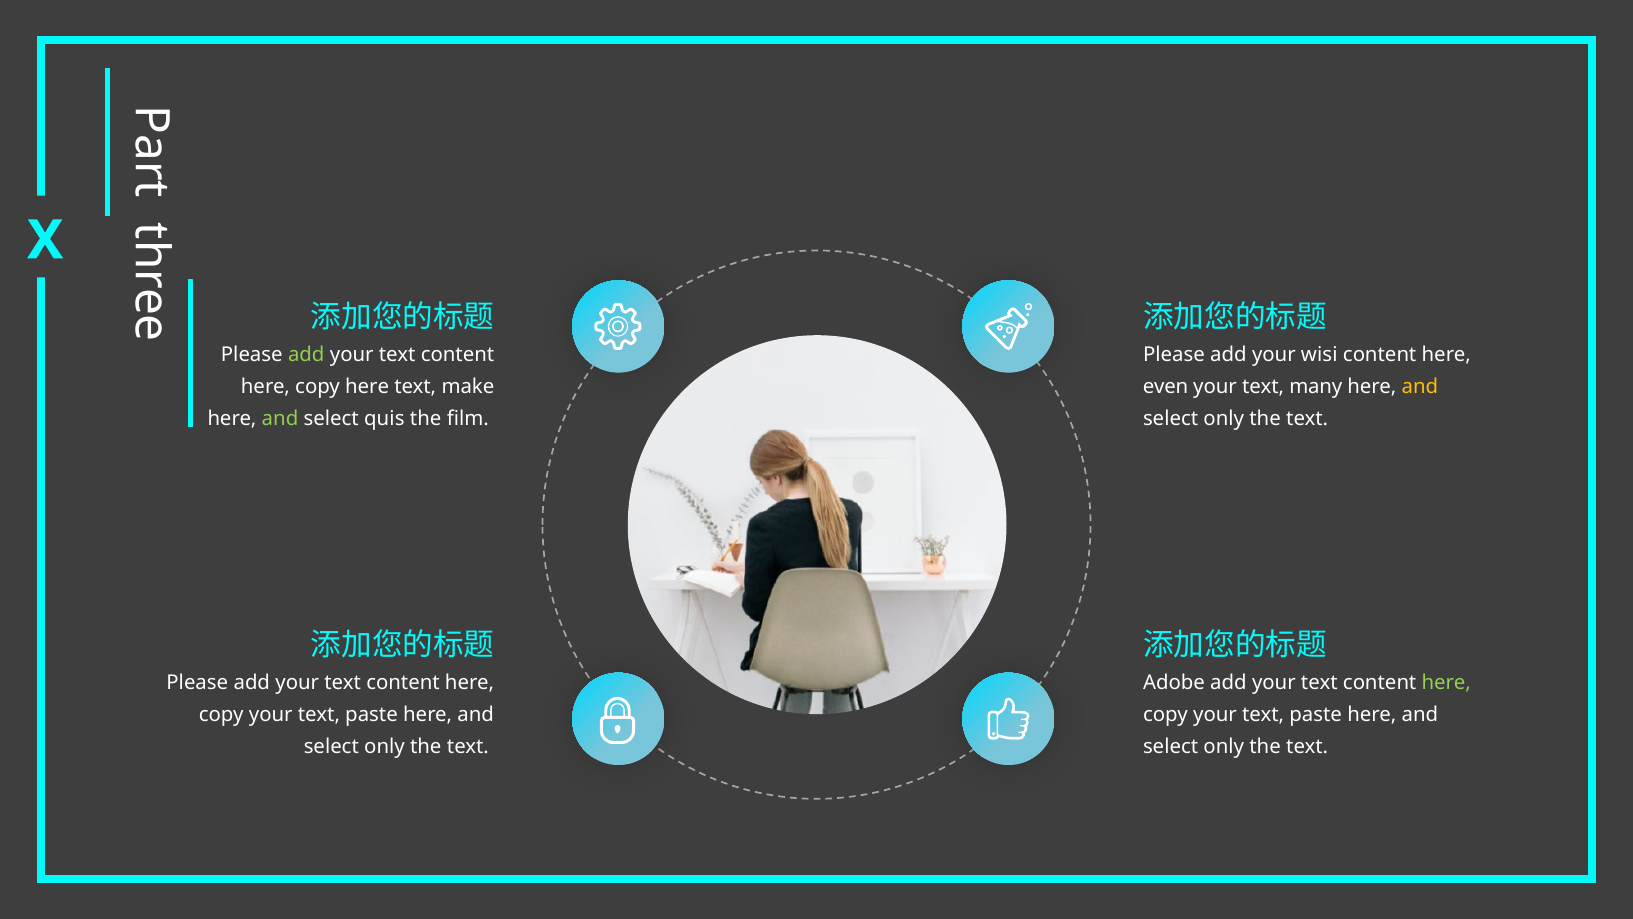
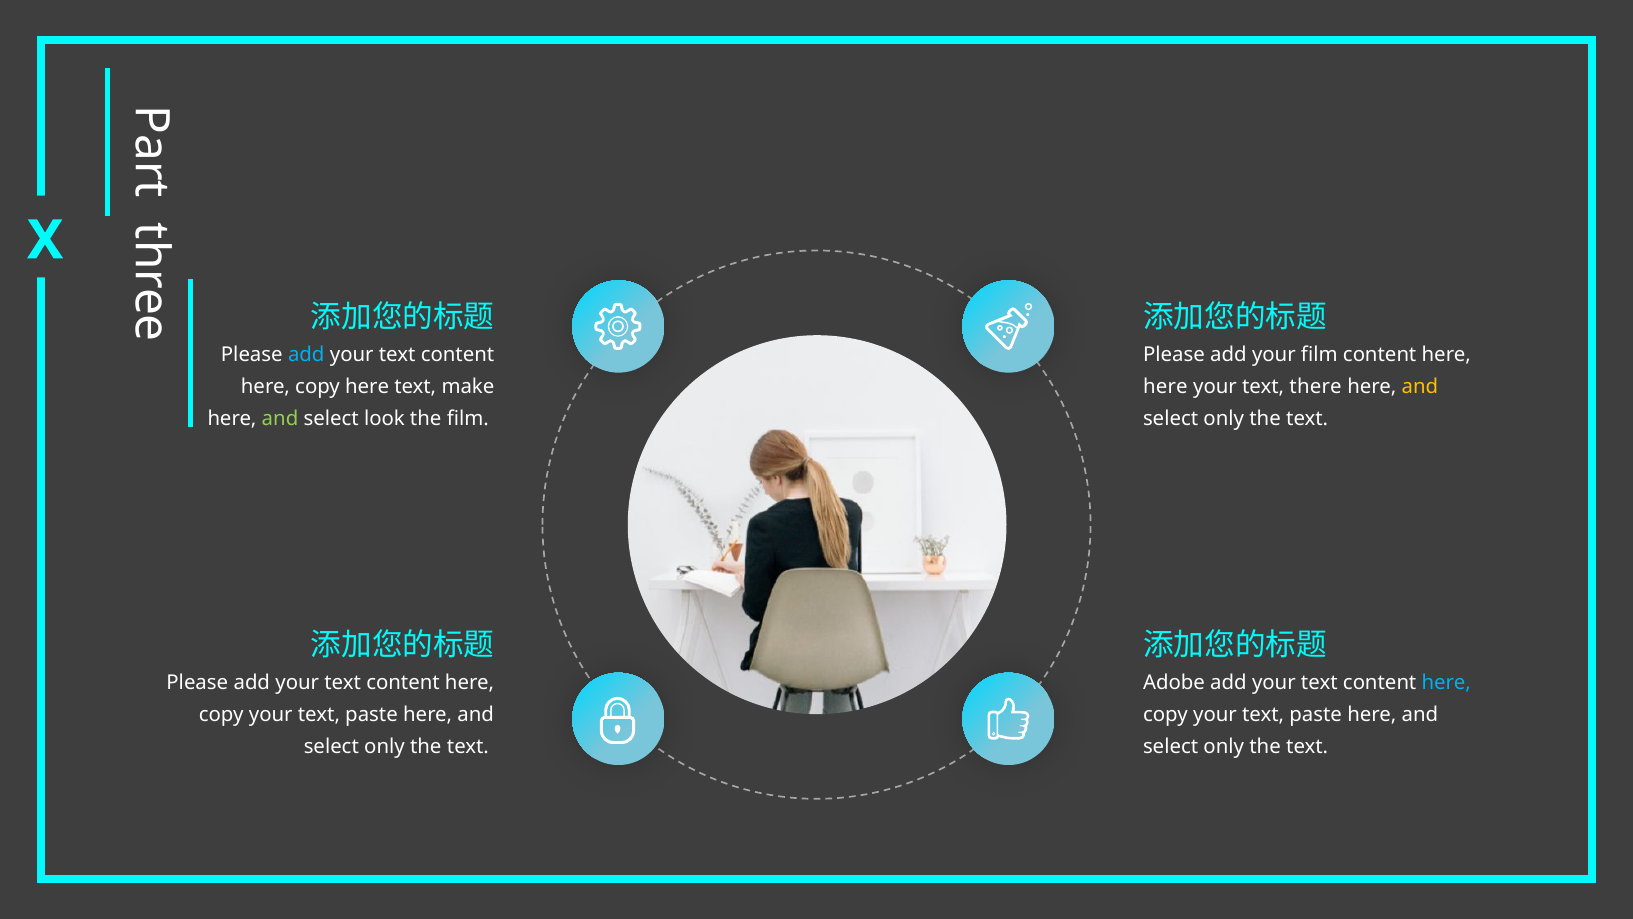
add at (306, 355) colour: light green -> light blue
your wisi: wisi -> film
even at (1166, 387): even -> here
many: many -> there
quis: quis -> look
here at (1446, 682) colour: light green -> light blue
